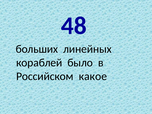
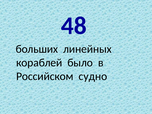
какое: какое -> судно
